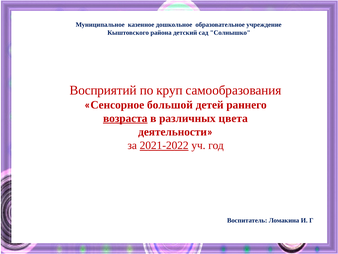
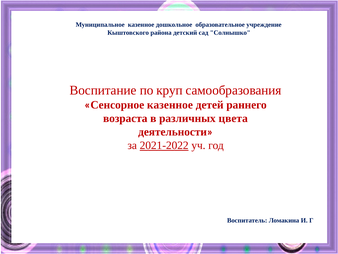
Восприятий: Восприятий -> Воспитание
Сенсорное большой: большой -> казенное
возраста underline: present -> none
